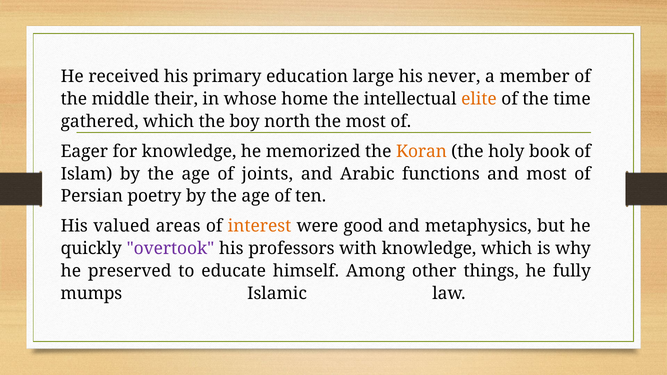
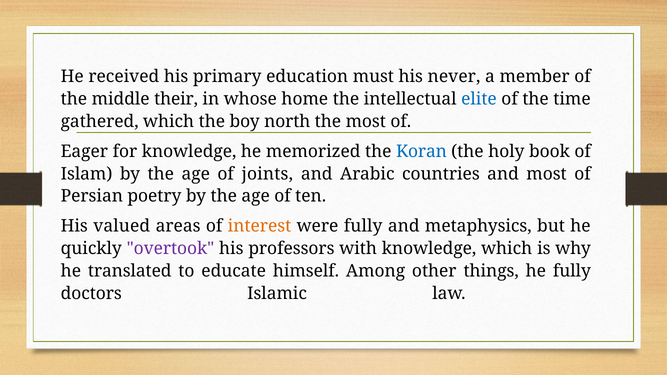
large: large -> must
elite colour: orange -> blue
Koran colour: orange -> blue
functions: functions -> countries
were good: good -> fully
preserved: preserved -> translated
mumps: mumps -> doctors
